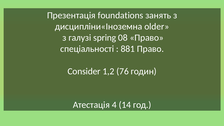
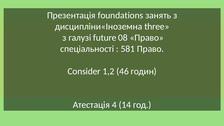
older: older -> three
spring: spring -> future
881: 881 -> 581
76: 76 -> 46
